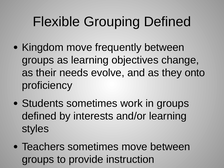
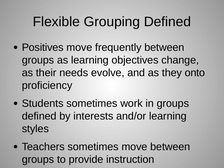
Kingdom: Kingdom -> Positives
